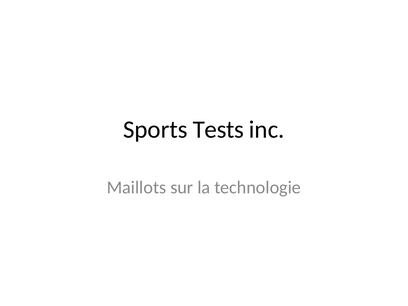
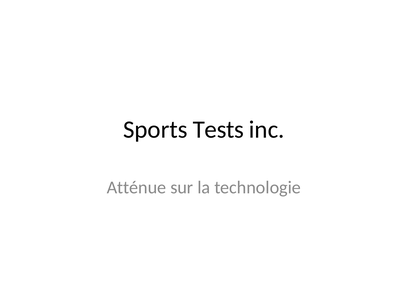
Maillots: Maillots -> Atténue
